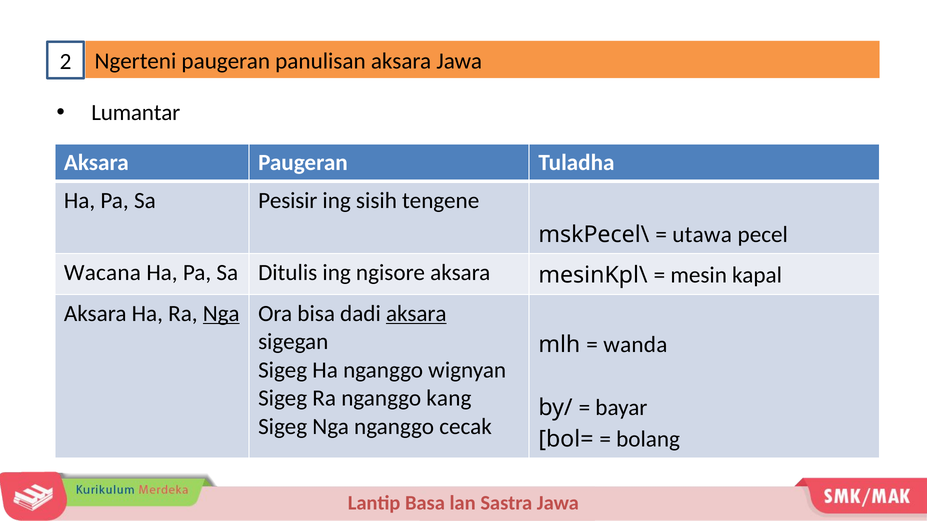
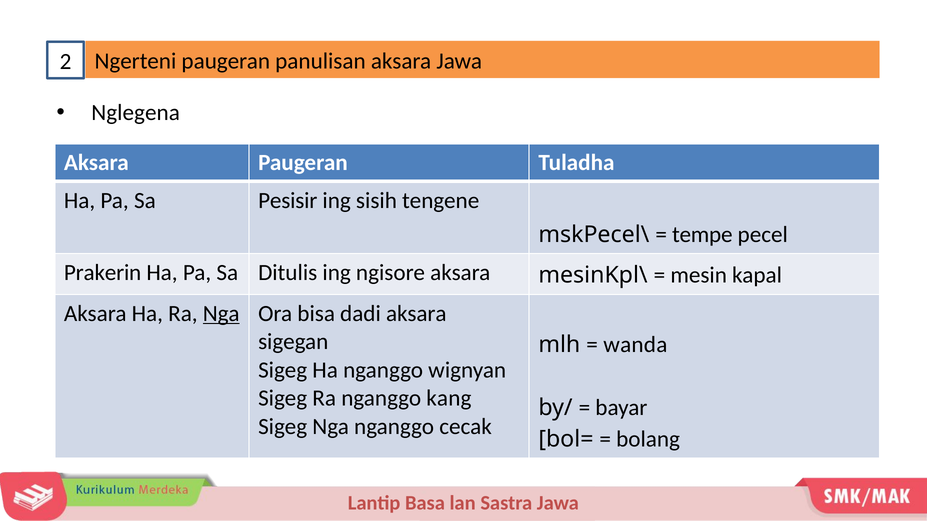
Lumantar: Lumantar -> Nglegena
utawa: utawa -> tempe
Wacana: Wacana -> Prakerin
aksara at (416, 314) underline: present -> none
